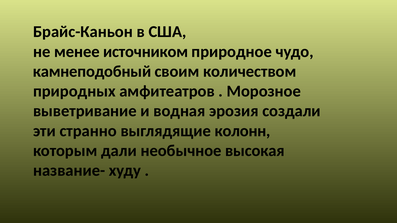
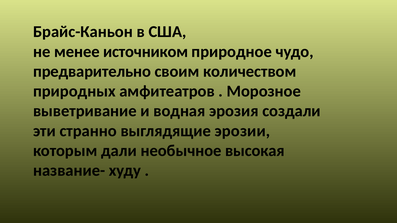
камнеподобный: камнеподобный -> предварительно
колонн: колонн -> эрозии
